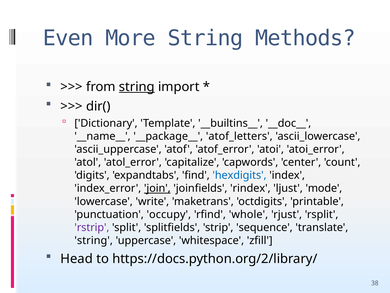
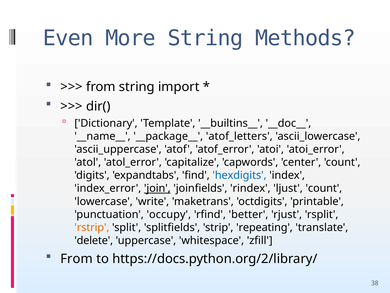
string at (137, 87) underline: present -> none
ljust mode: mode -> count
whole: whole -> better
rstrip colour: purple -> orange
sequence: sequence -> repeating
string at (94, 240): string -> delete
Head at (77, 258): Head -> From
